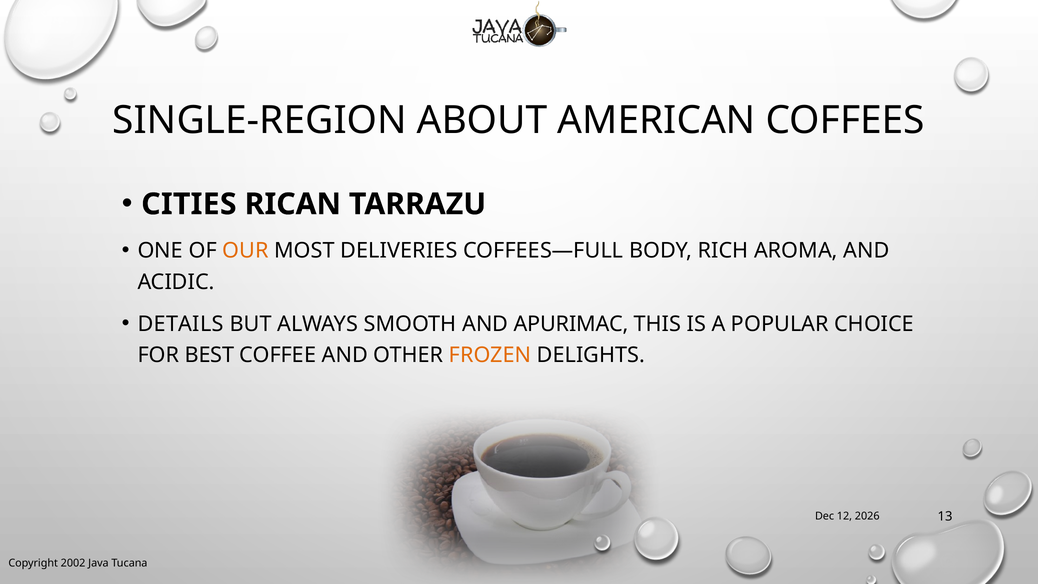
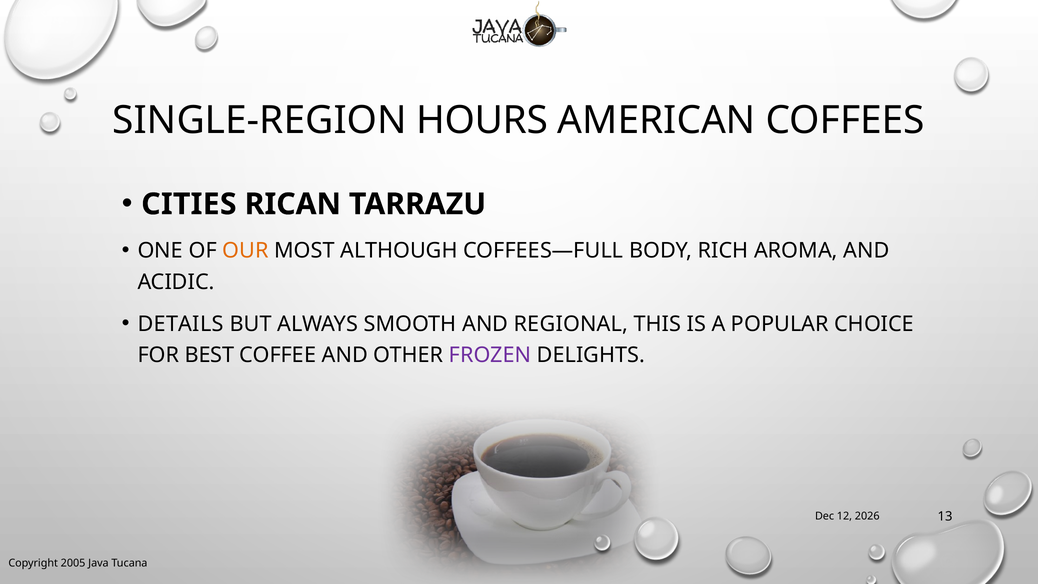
ABOUT: ABOUT -> HOURS
DELIVERIES: DELIVERIES -> ALTHOUGH
APURIMAC: APURIMAC -> REGIONAL
FROZEN colour: orange -> purple
2002: 2002 -> 2005
